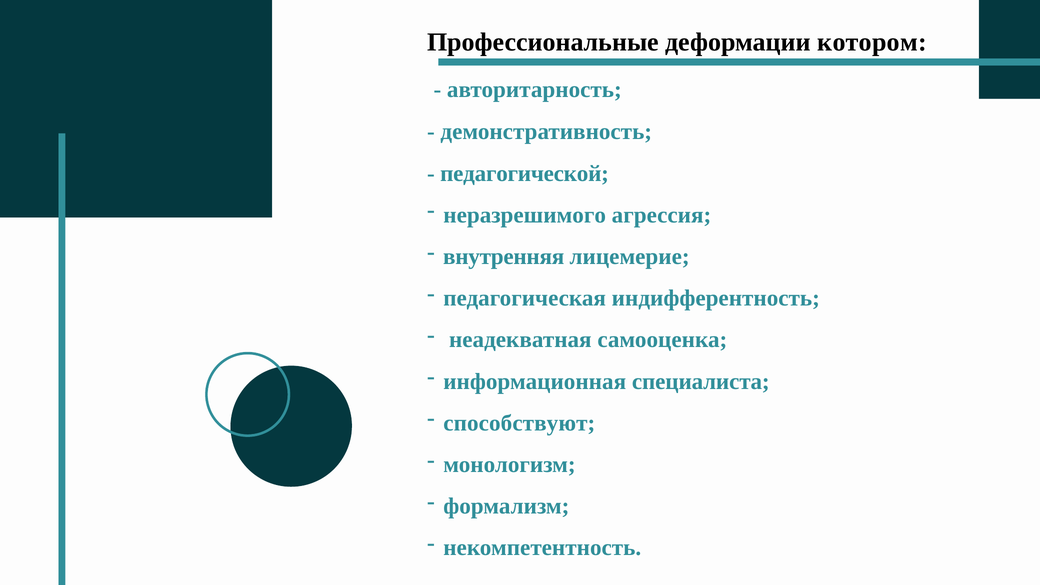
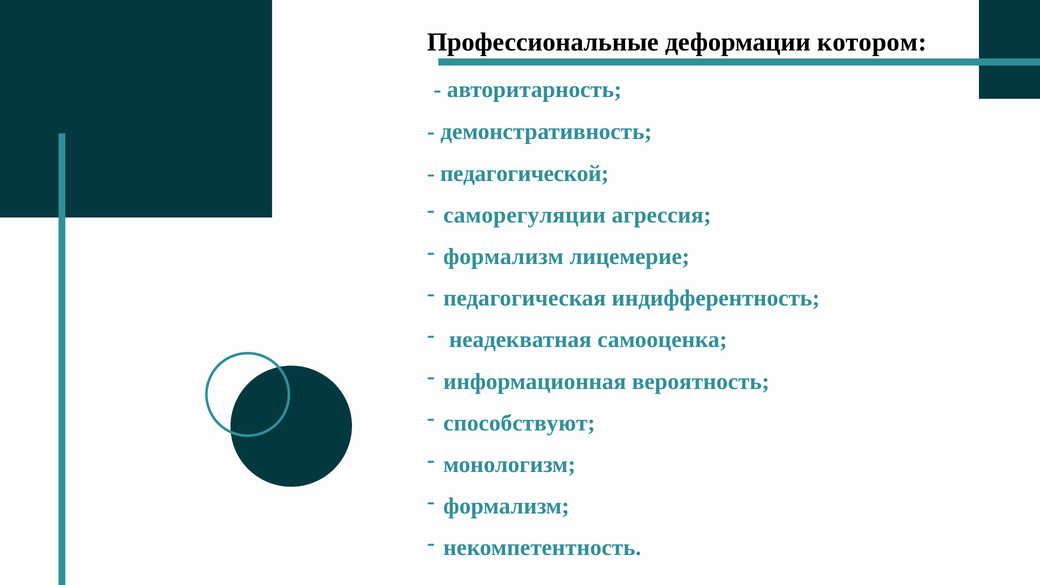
неразрешимого: неразрешимого -> саморегуляции
внутренняя at (504, 257): внутренняя -> формализм
специалиста: специалиста -> вероятность
